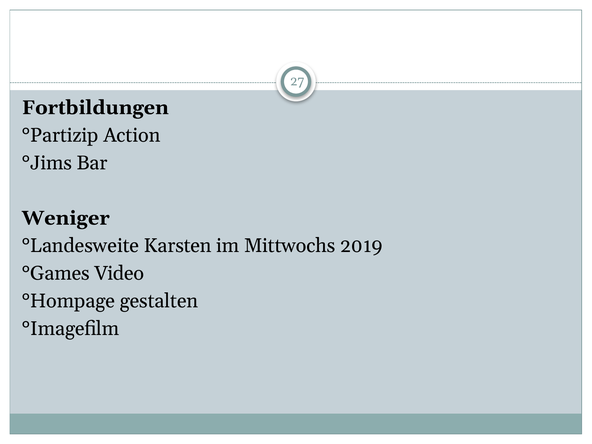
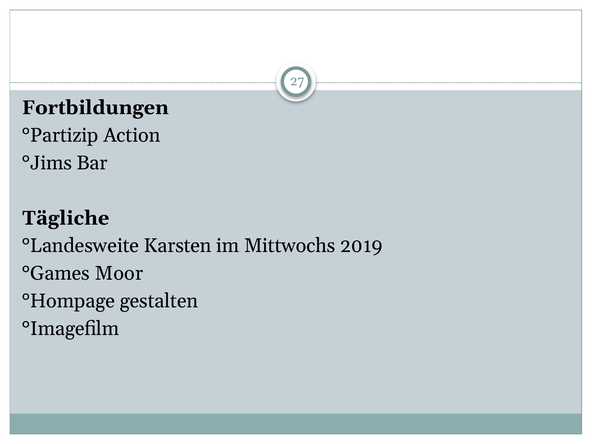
Weniger: Weniger -> Tägliche
Video: Video -> Moor
